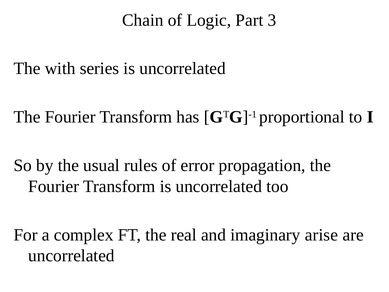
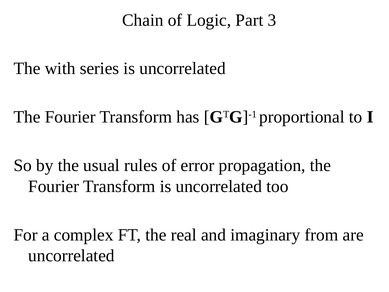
arise: arise -> from
